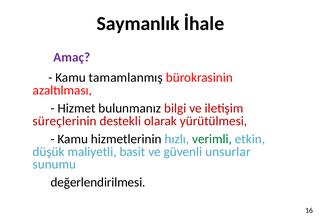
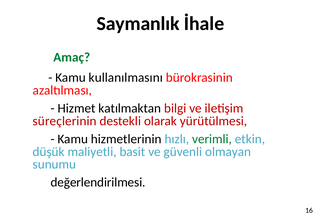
Amaç colour: purple -> green
tamamlanmış: tamamlanmış -> kullanılmasını
bulunmanız: bulunmanız -> katılmaktan
unsurlar: unsurlar -> olmayan
